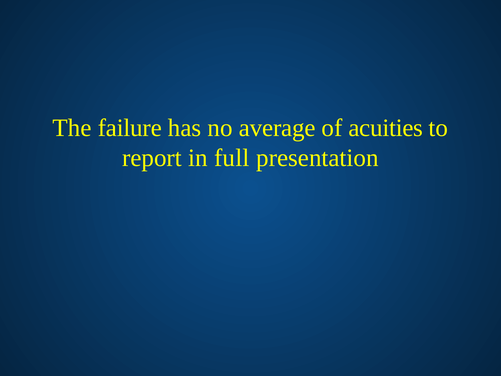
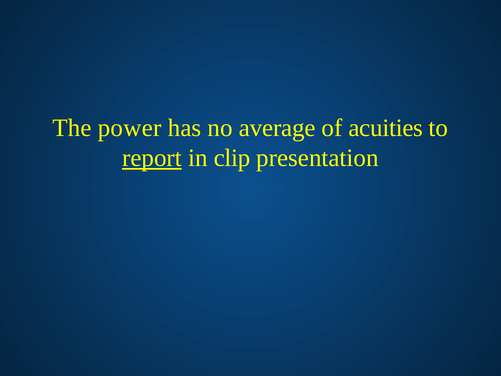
failure: failure -> power
report underline: none -> present
full: full -> clip
